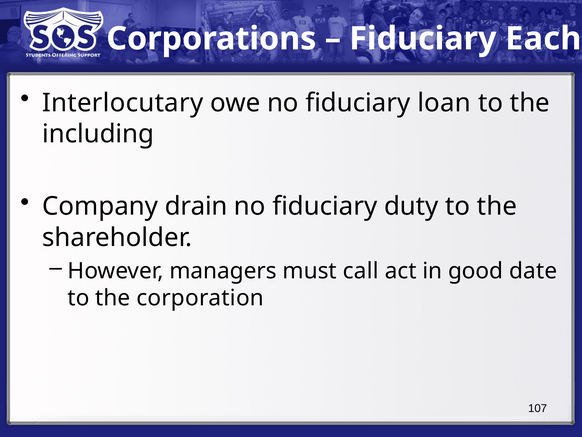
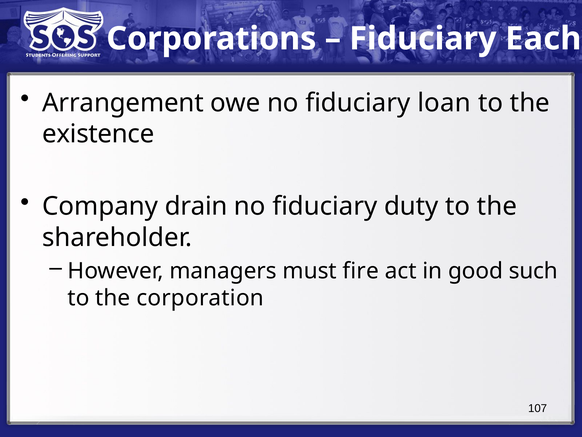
Interlocutary: Interlocutary -> Arrangement
including: including -> existence
call: call -> fire
date: date -> such
